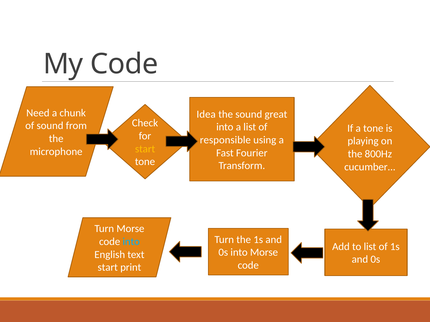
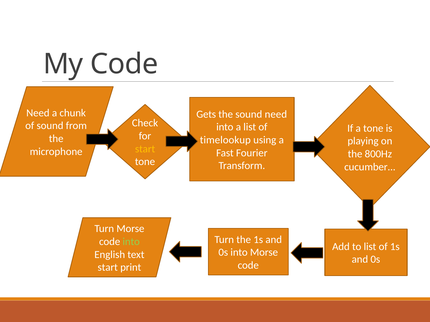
Idea: Idea -> Gets
sound great: great -> need
responsible: responsible -> timelookup
into at (131, 242) colour: light blue -> light green
